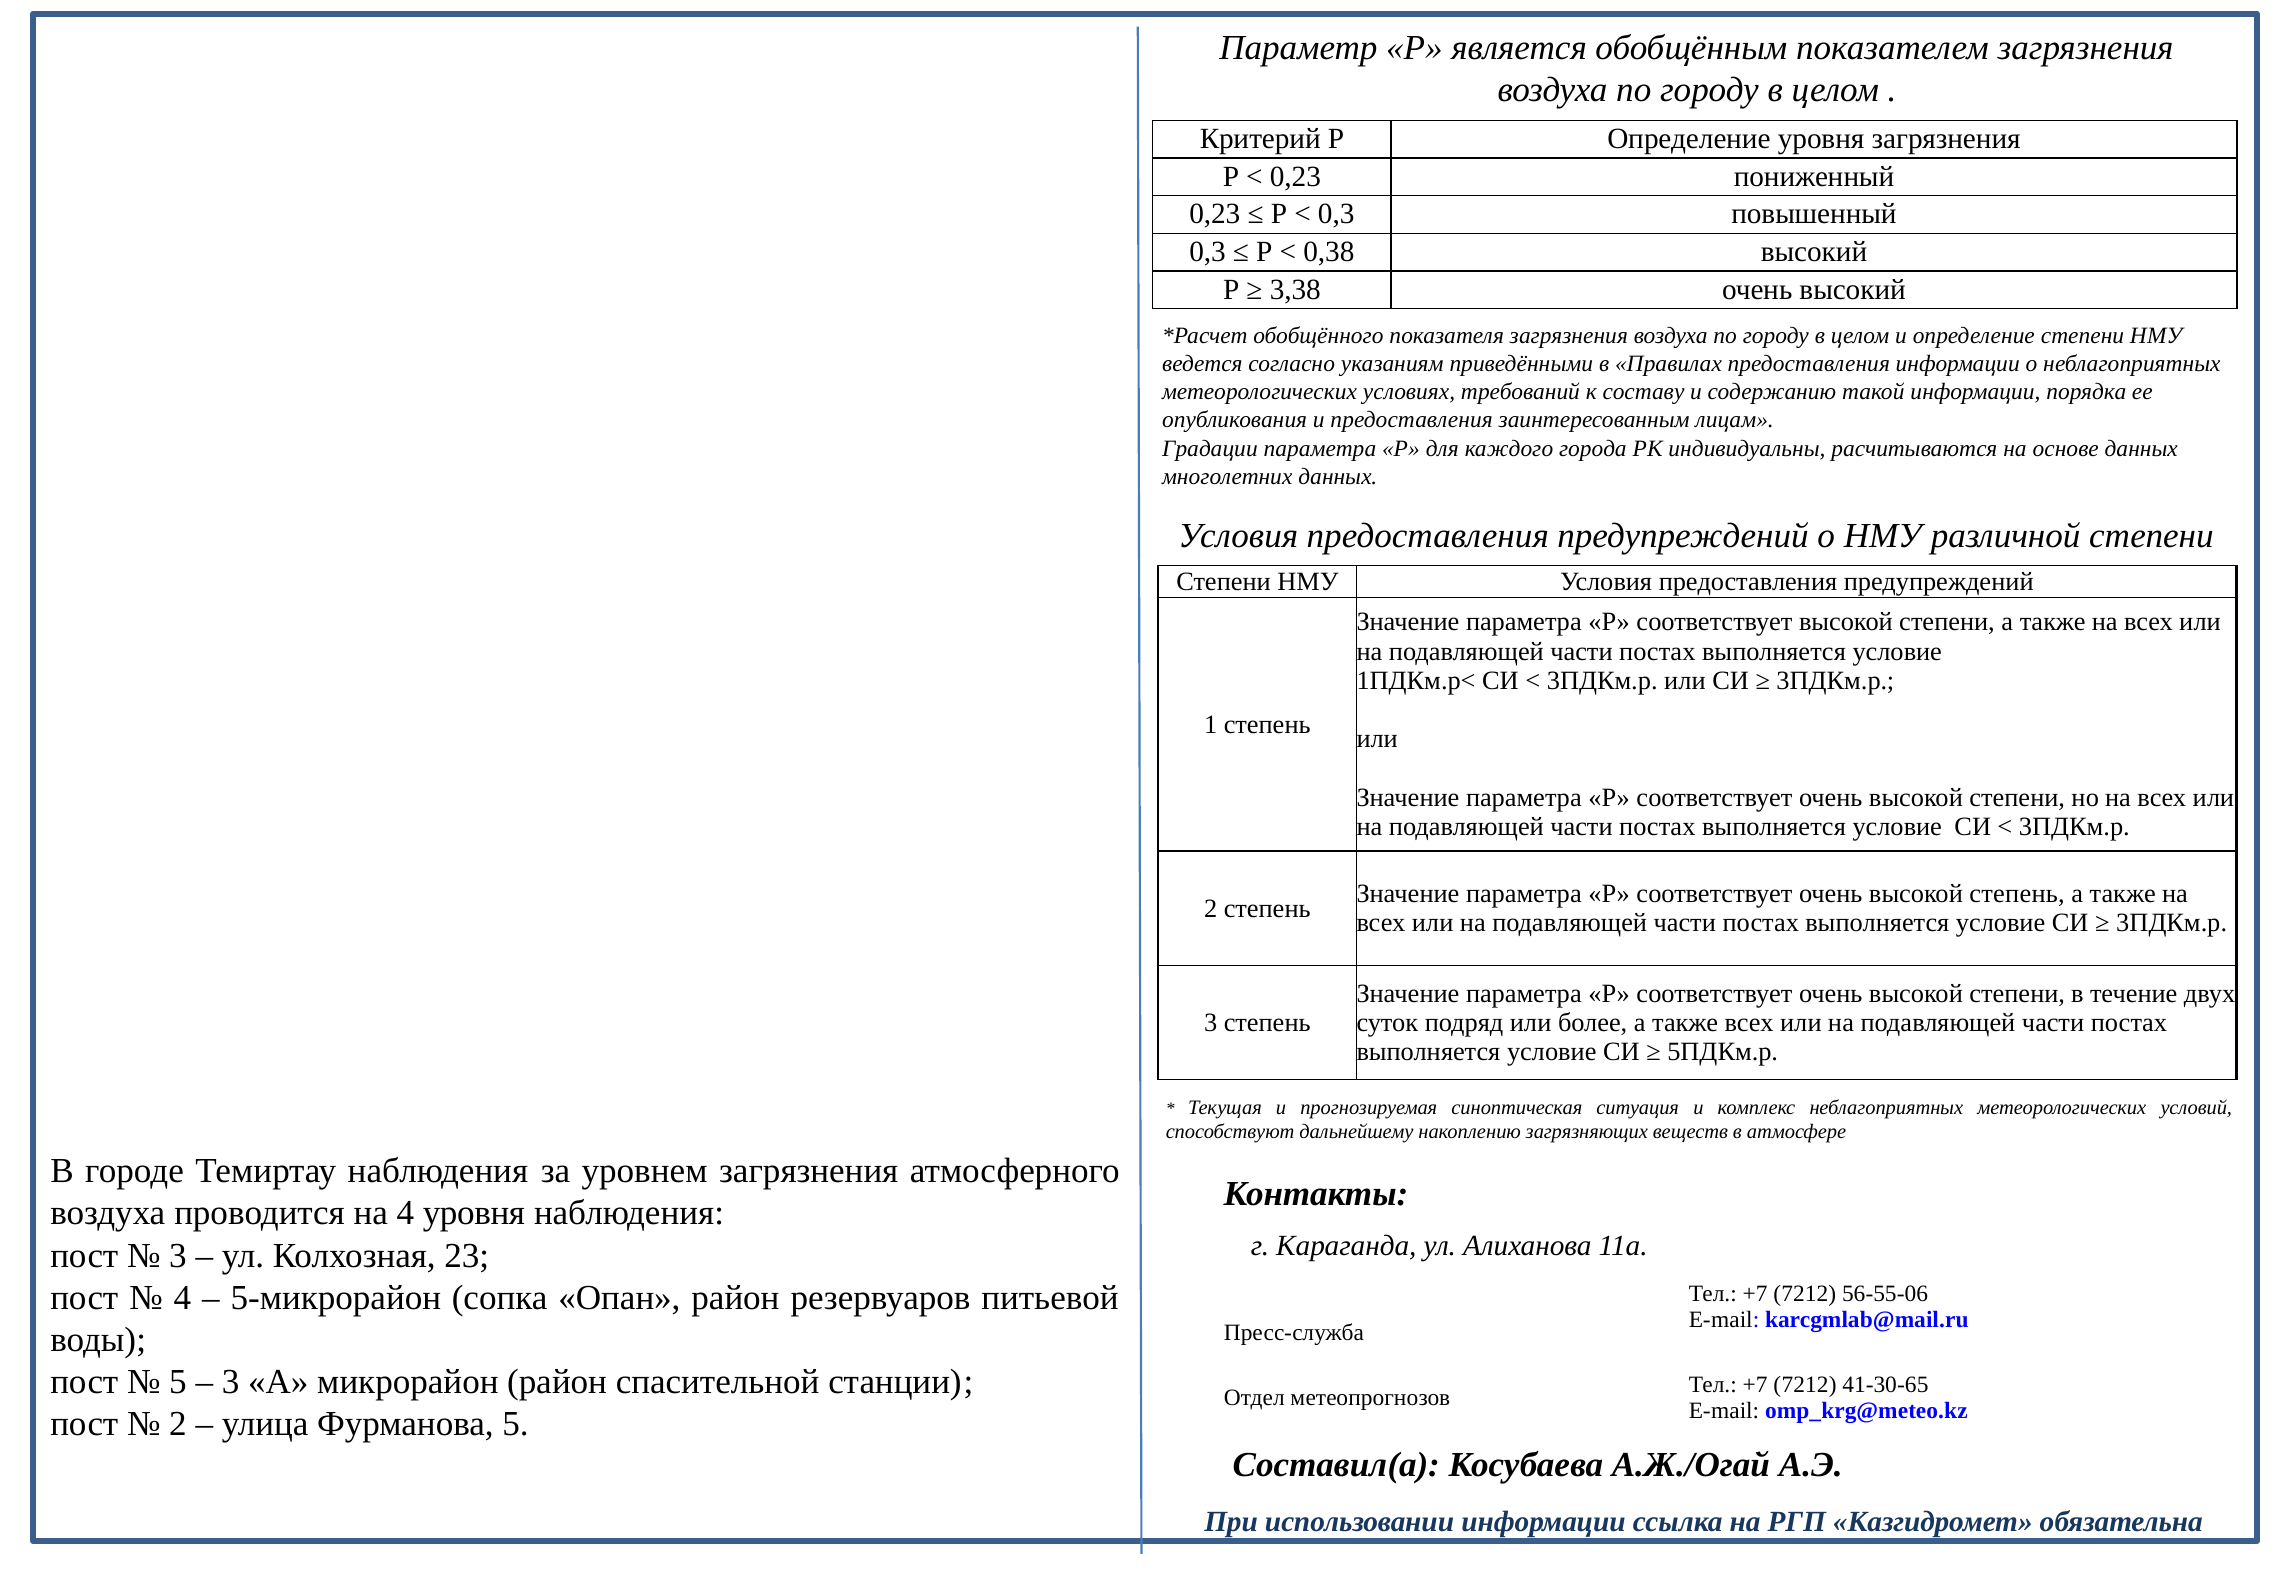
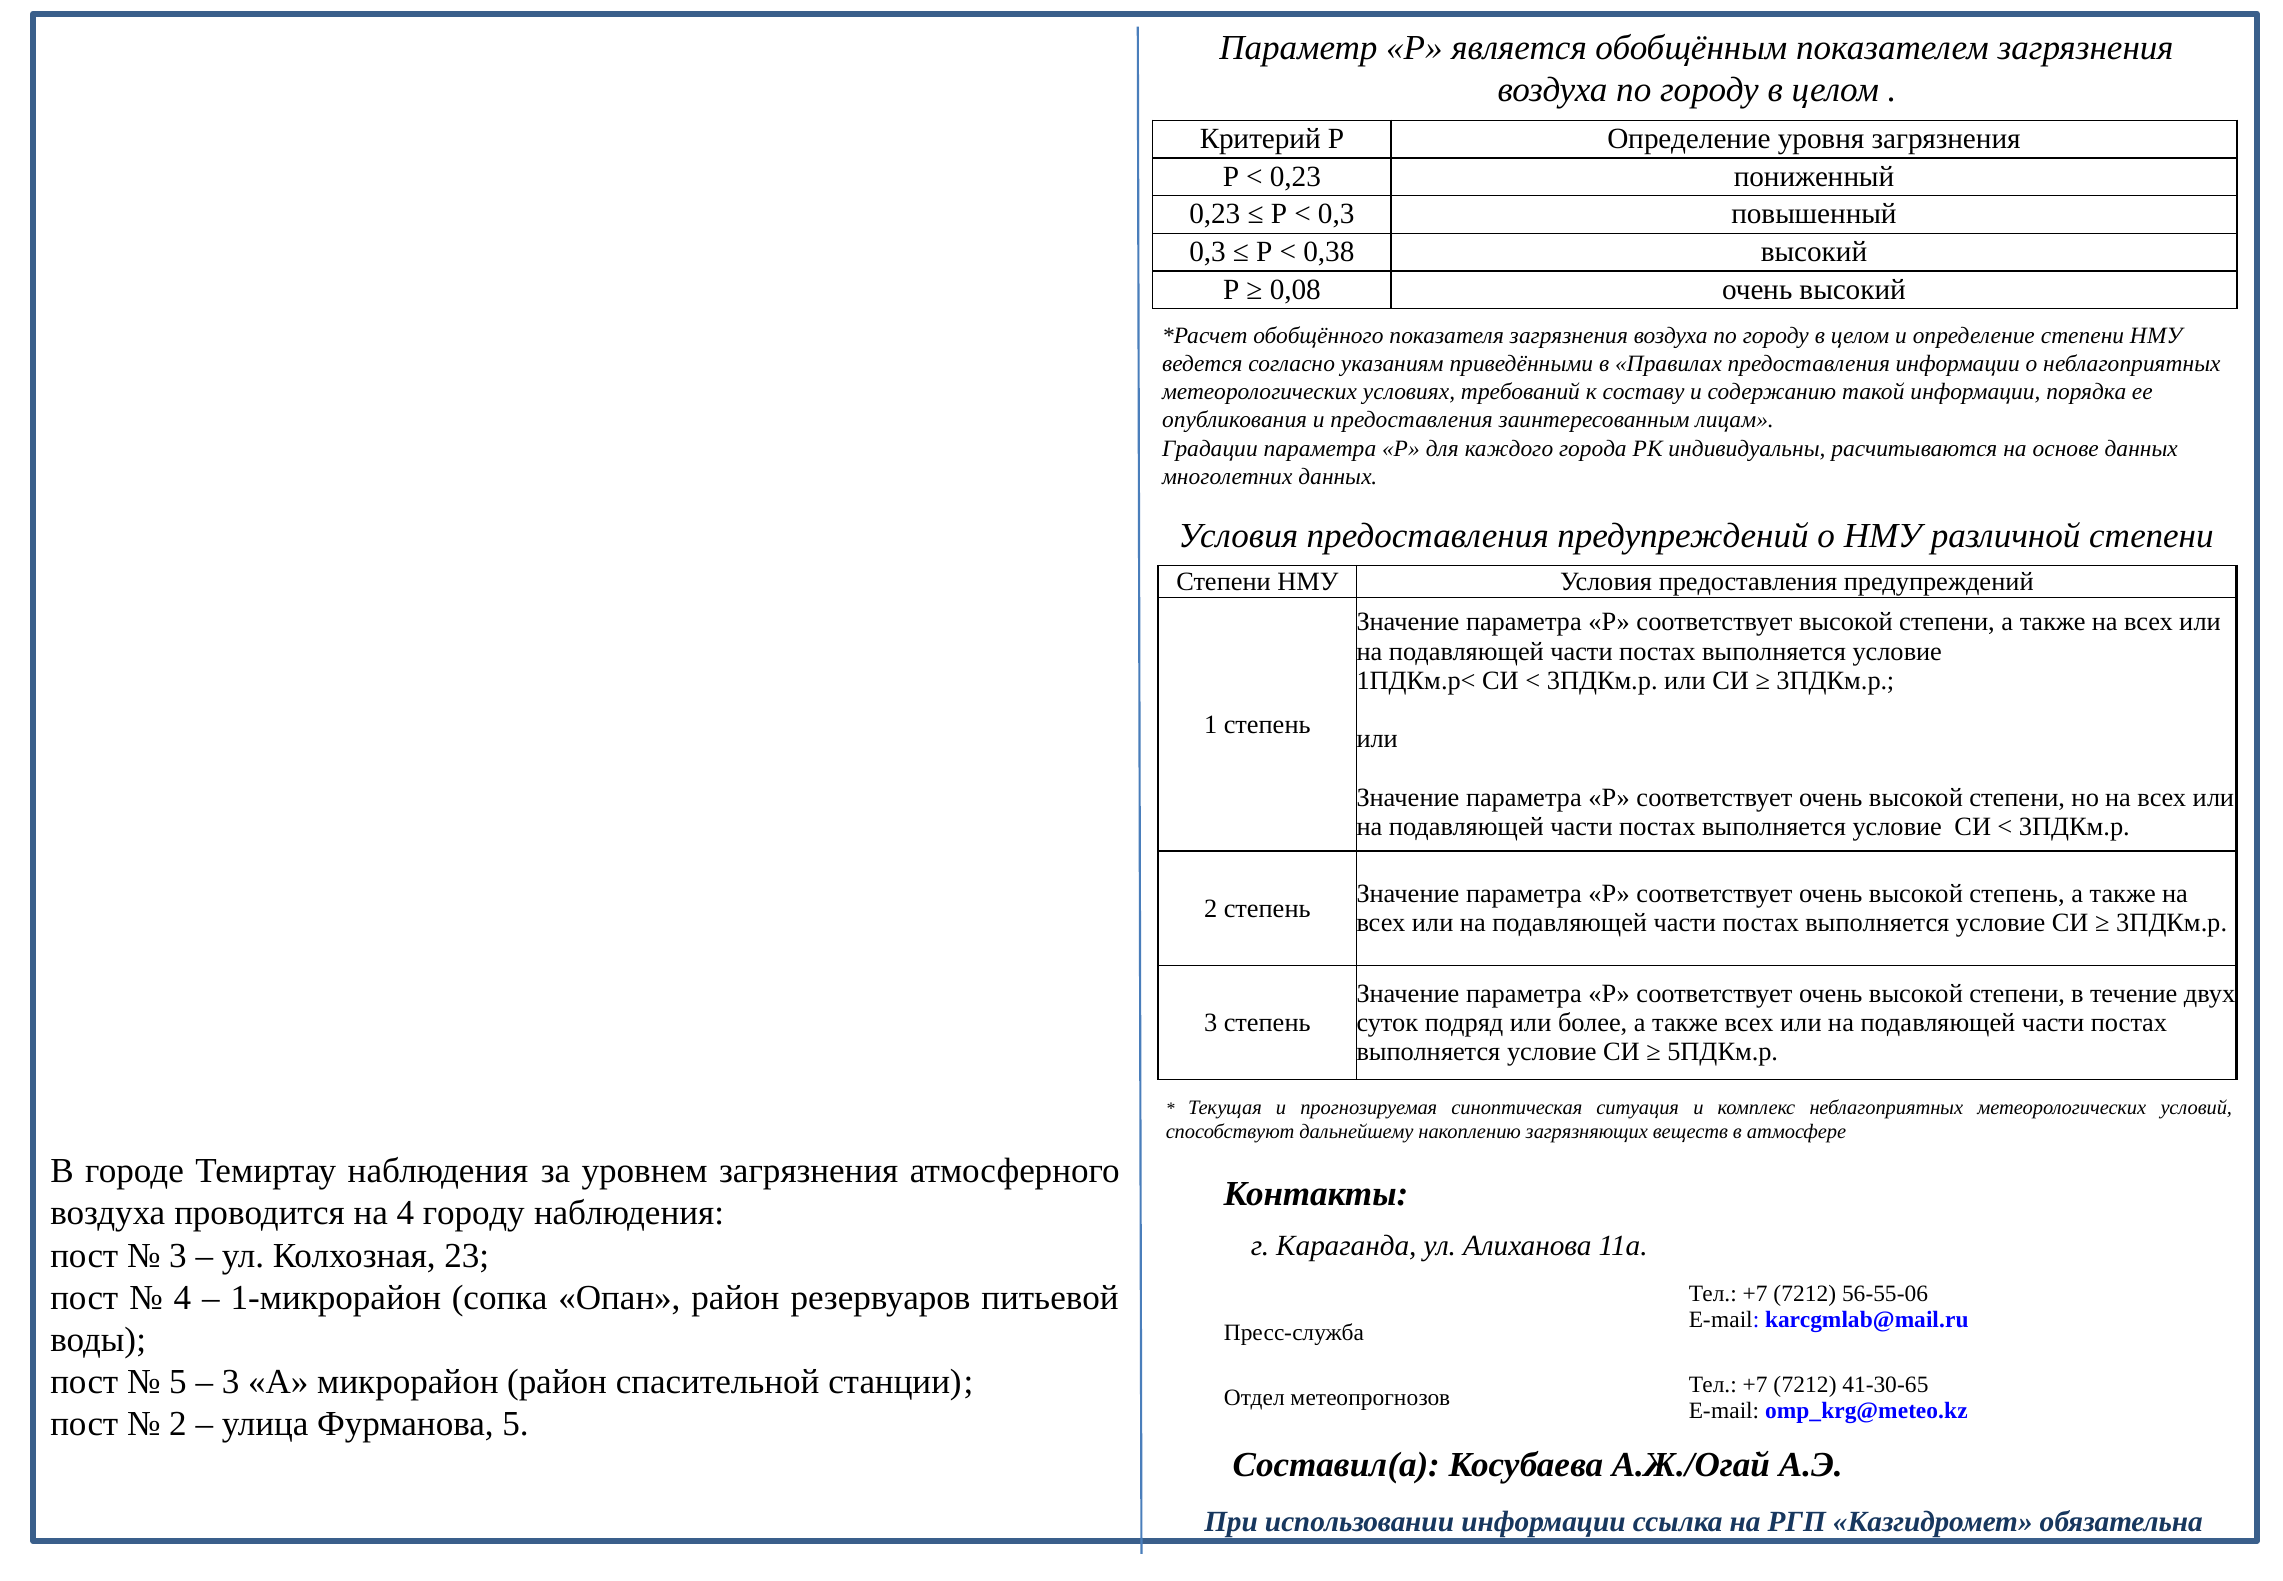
3,38: 3,38 -> 0,08
4 уровня: уровня -> городу
5-микрорайон: 5-микрорайон -> 1-микрорайон
